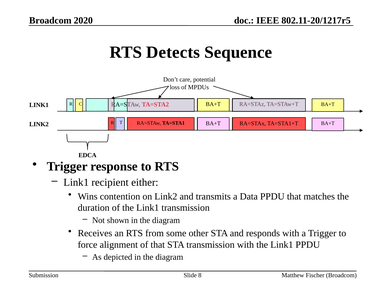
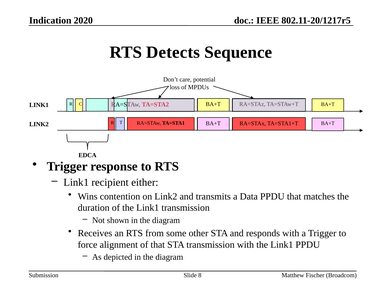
Broadcom at (50, 20): Broadcom -> Indication
